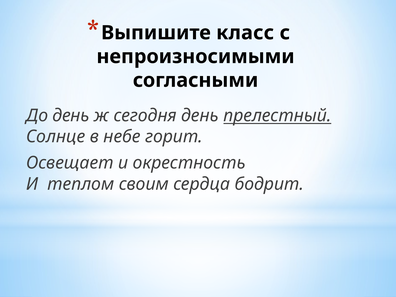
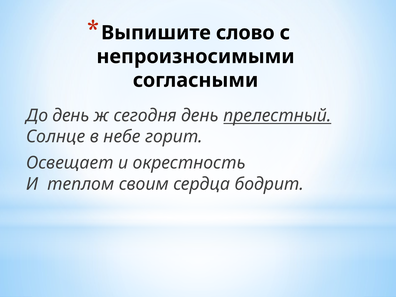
класс: класс -> слово
